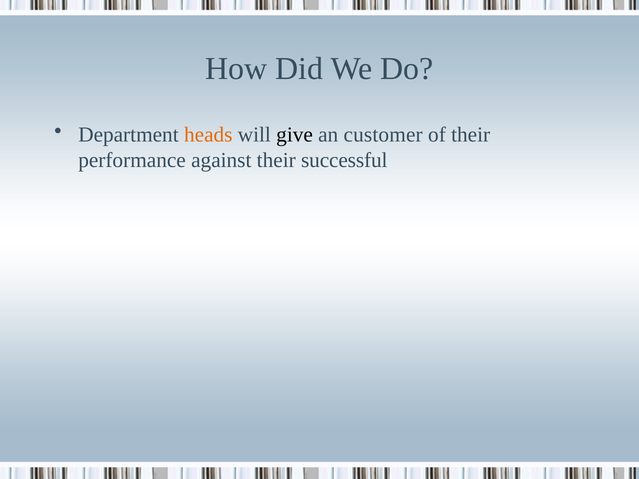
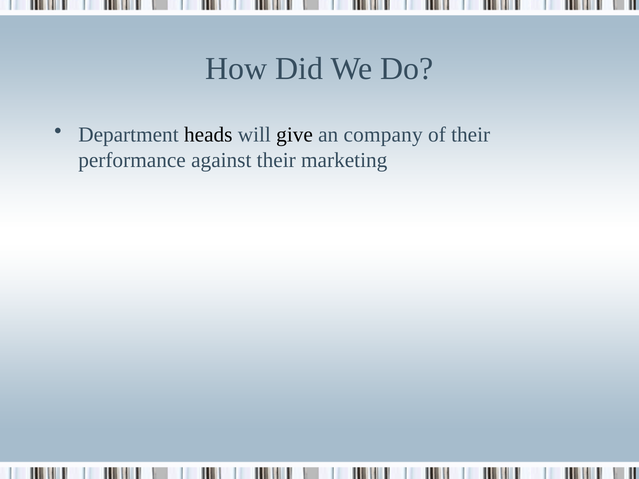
heads colour: orange -> black
customer: customer -> company
successful: successful -> marketing
